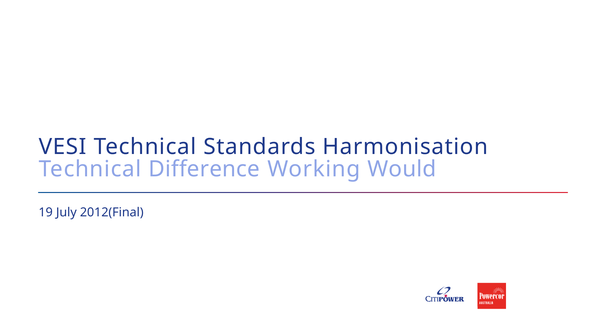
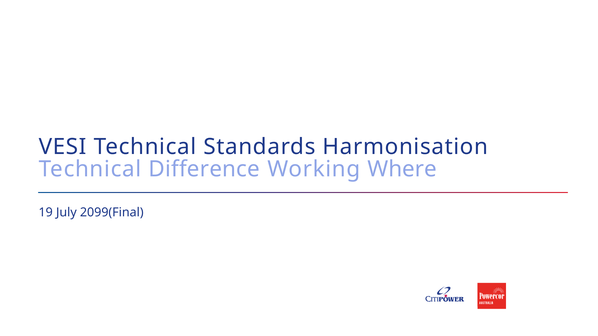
Would: Would -> Where
2012(Final: 2012(Final -> 2099(Final
